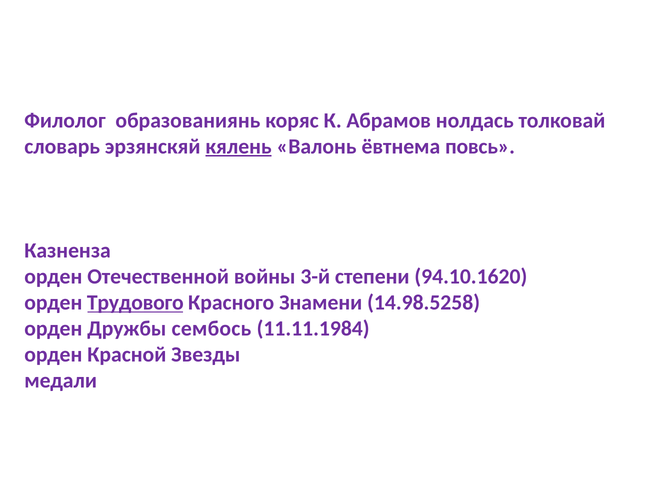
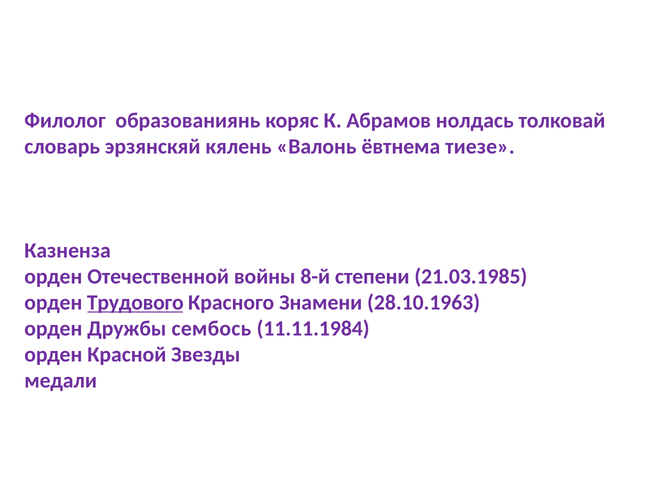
кялень underline: present -> none
повсь: повсь -> тиезе
3-й: 3-й -> 8-й
94.10.1620: 94.10.1620 -> 21.03.1985
14.98.5258: 14.98.5258 -> 28.10.1963
